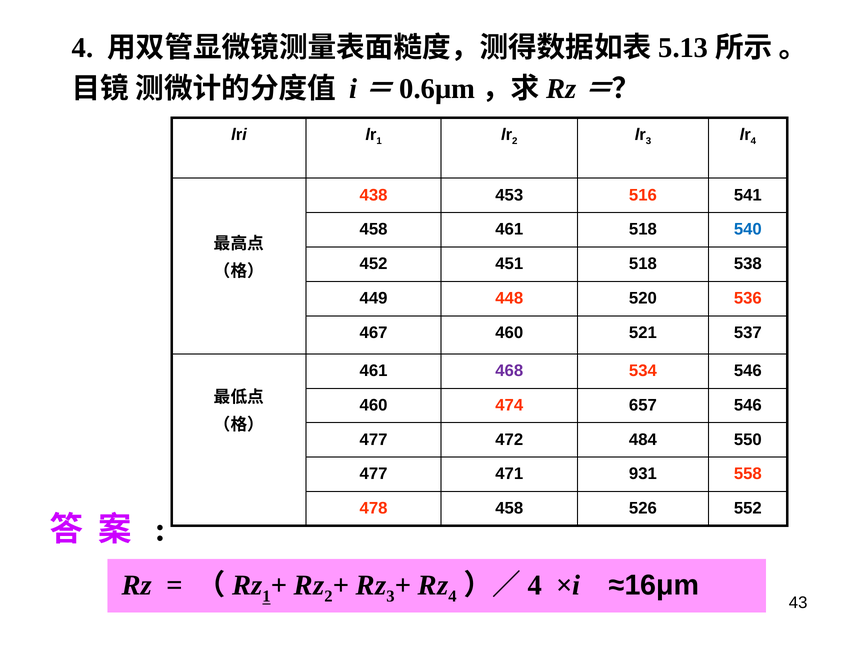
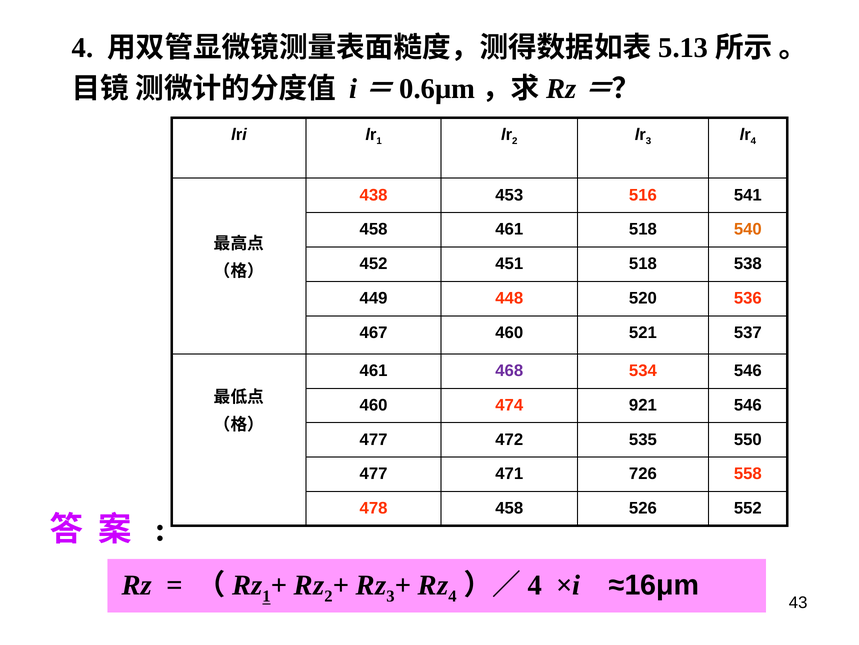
540 colour: blue -> orange
657: 657 -> 921
484: 484 -> 535
931: 931 -> 726
